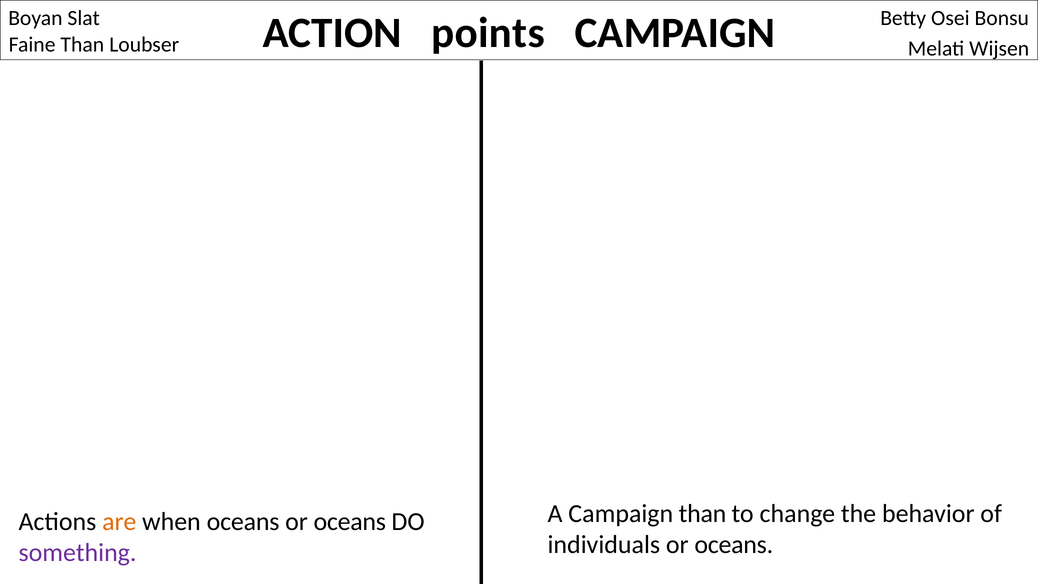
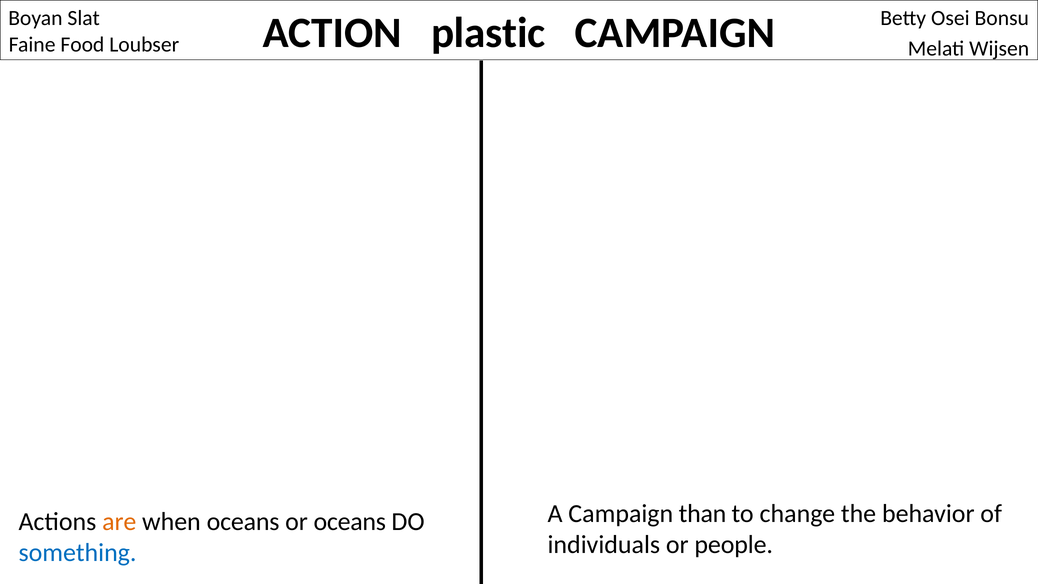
points: points -> plastic
Faine Than: Than -> Food
individuals or oceans: oceans -> people
something colour: purple -> blue
